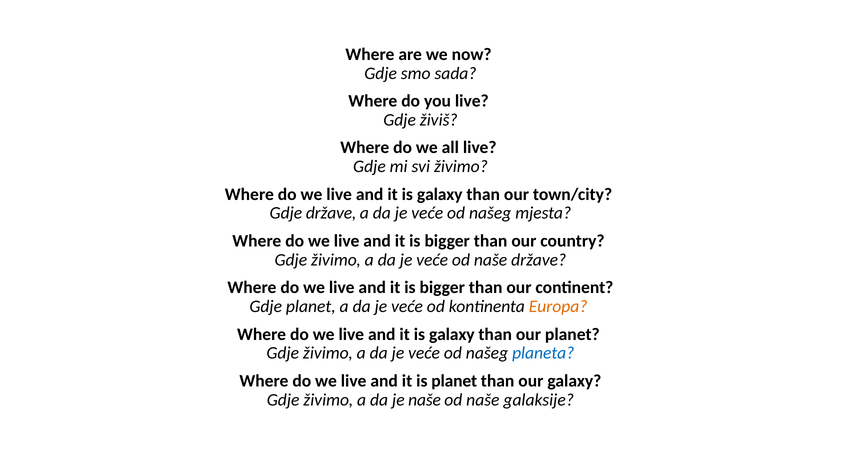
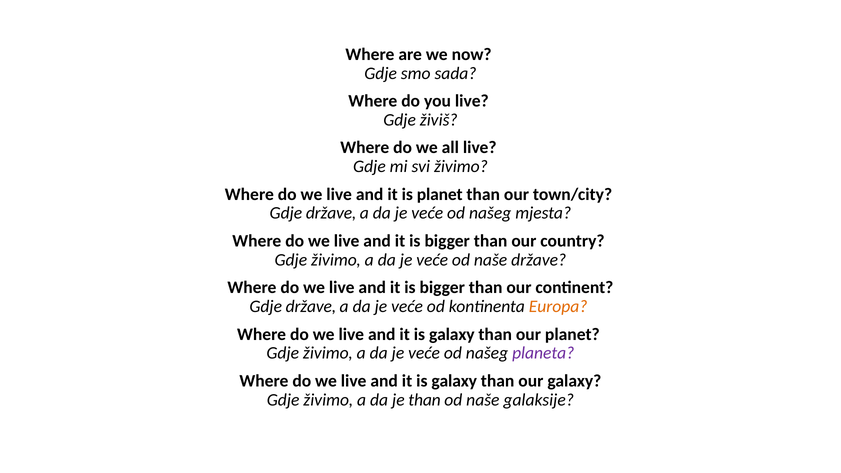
galaxy at (440, 194): galaxy -> planet
planet at (311, 307): planet -> države
planeta colour: blue -> purple
planet at (454, 381): planet -> galaxy
je naše: naše -> than
